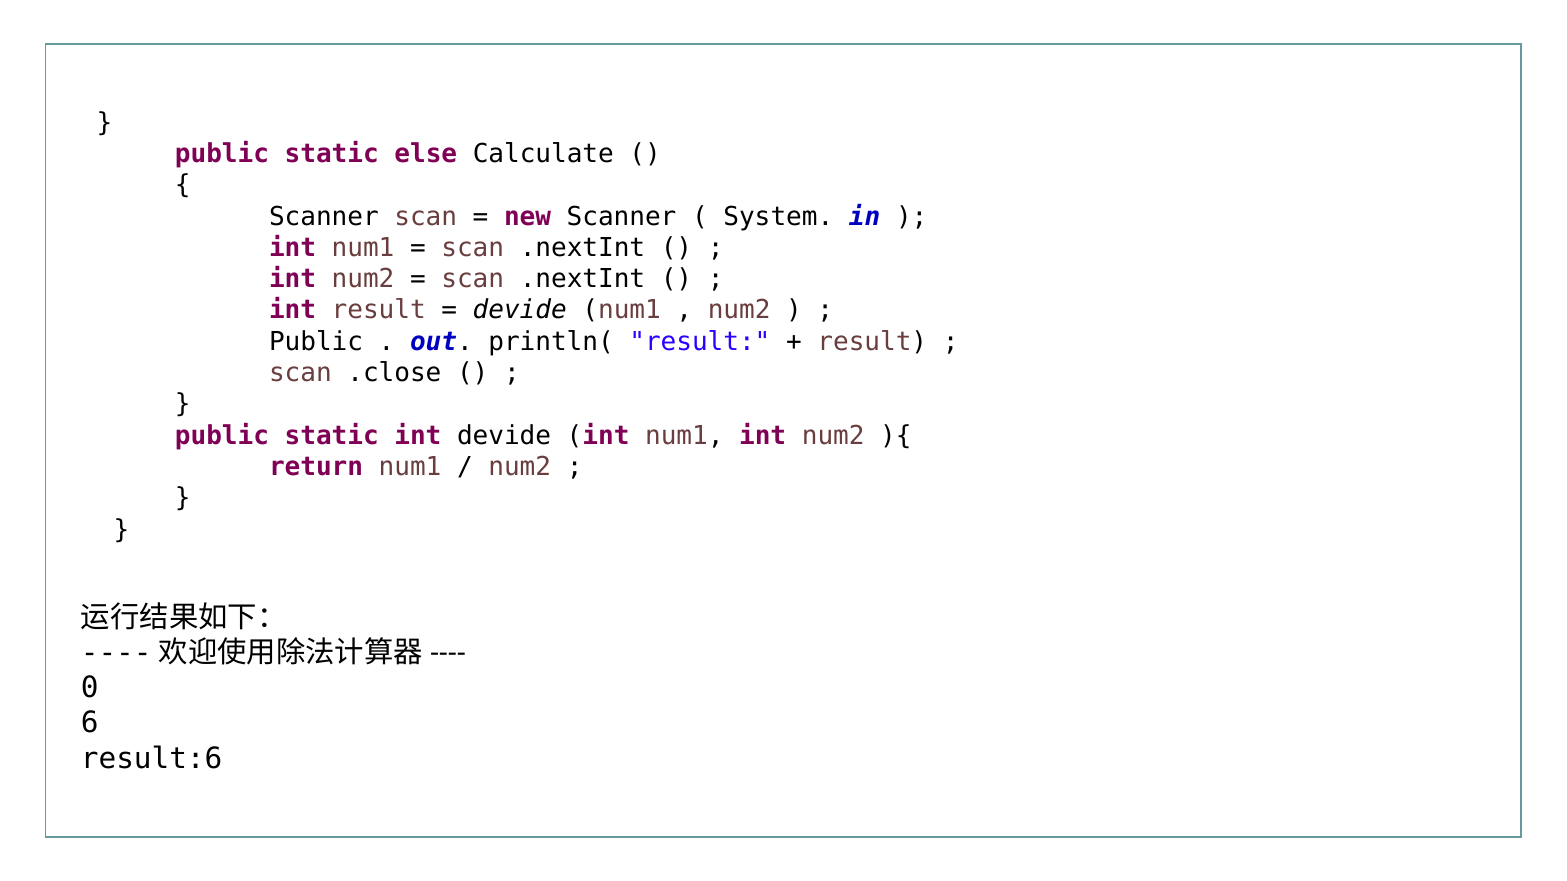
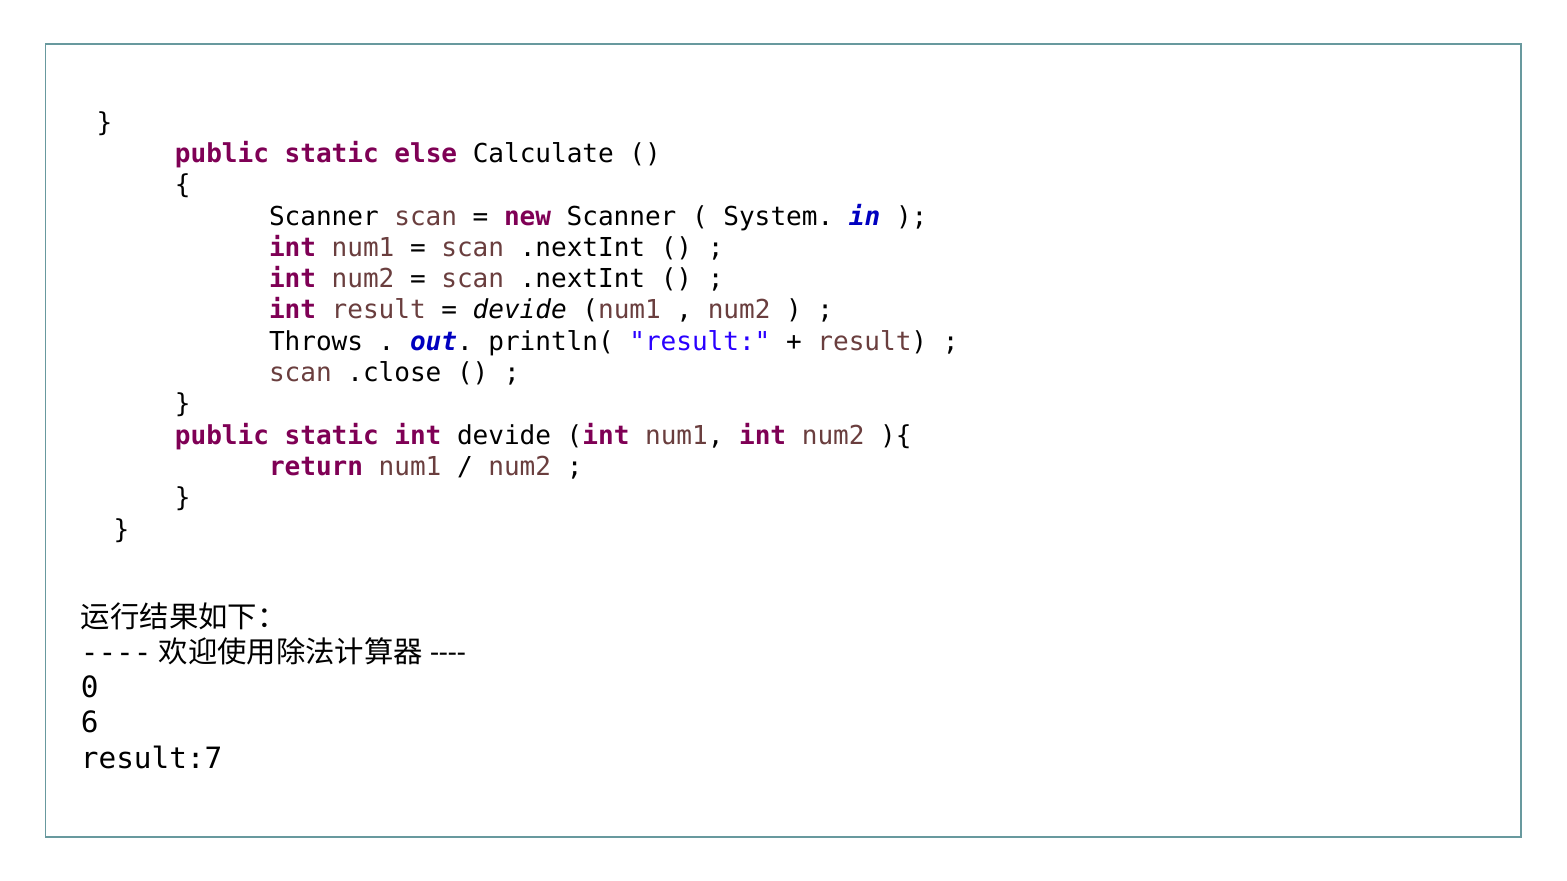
Public at (316, 342): Public -> Throws
result:6: result:6 -> result:7
